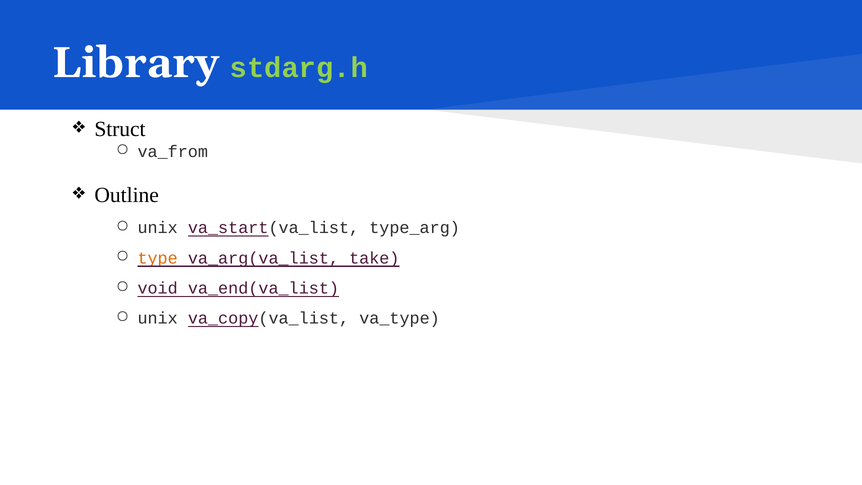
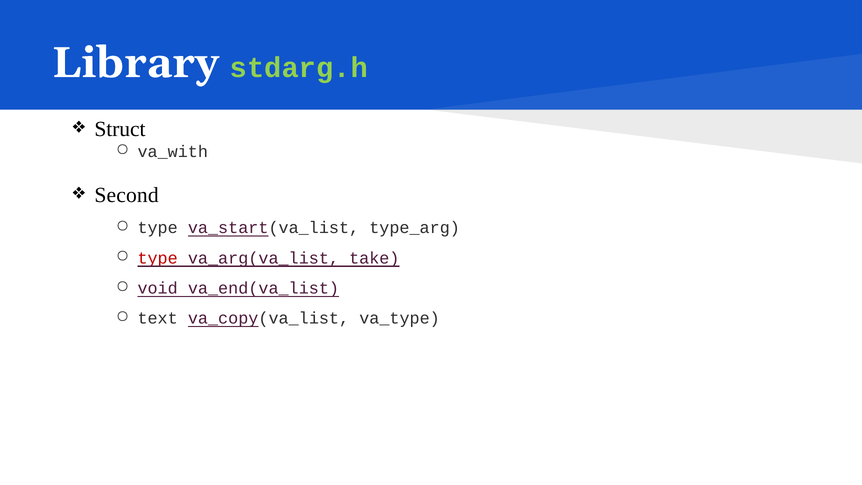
va_from: va_from -> va_with
Outline: Outline -> Second
unix at (158, 228): unix -> type
type at (158, 258) colour: orange -> red
unix at (158, 318): unix -> text
